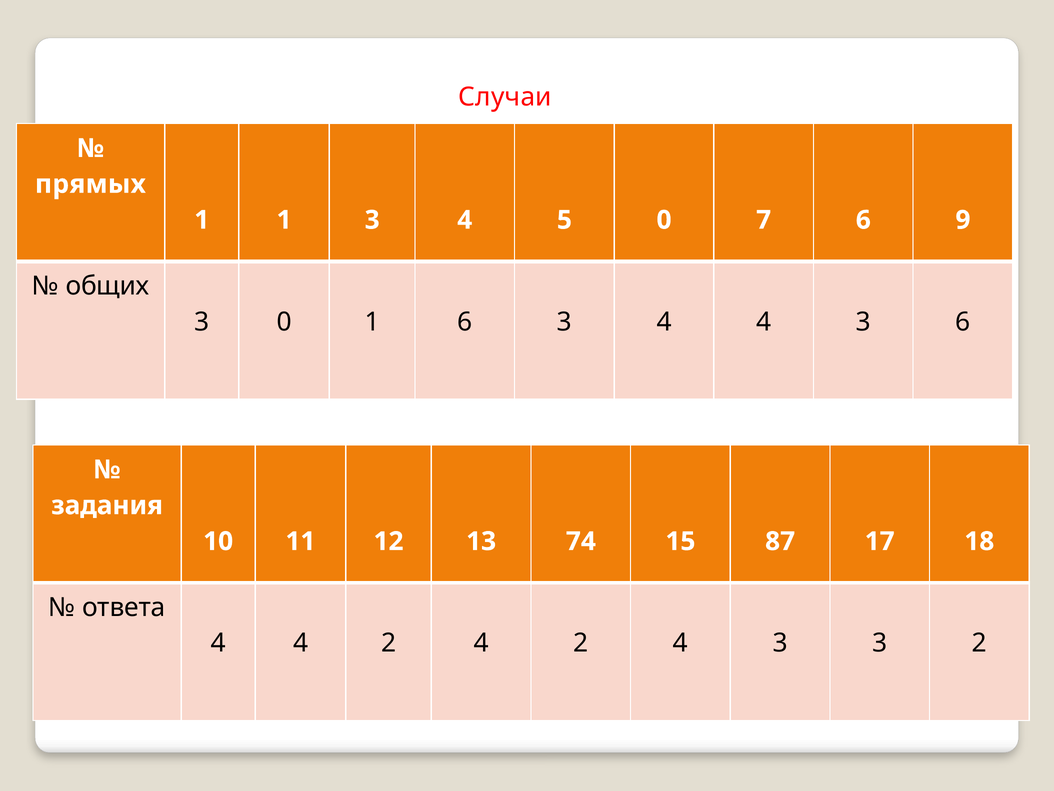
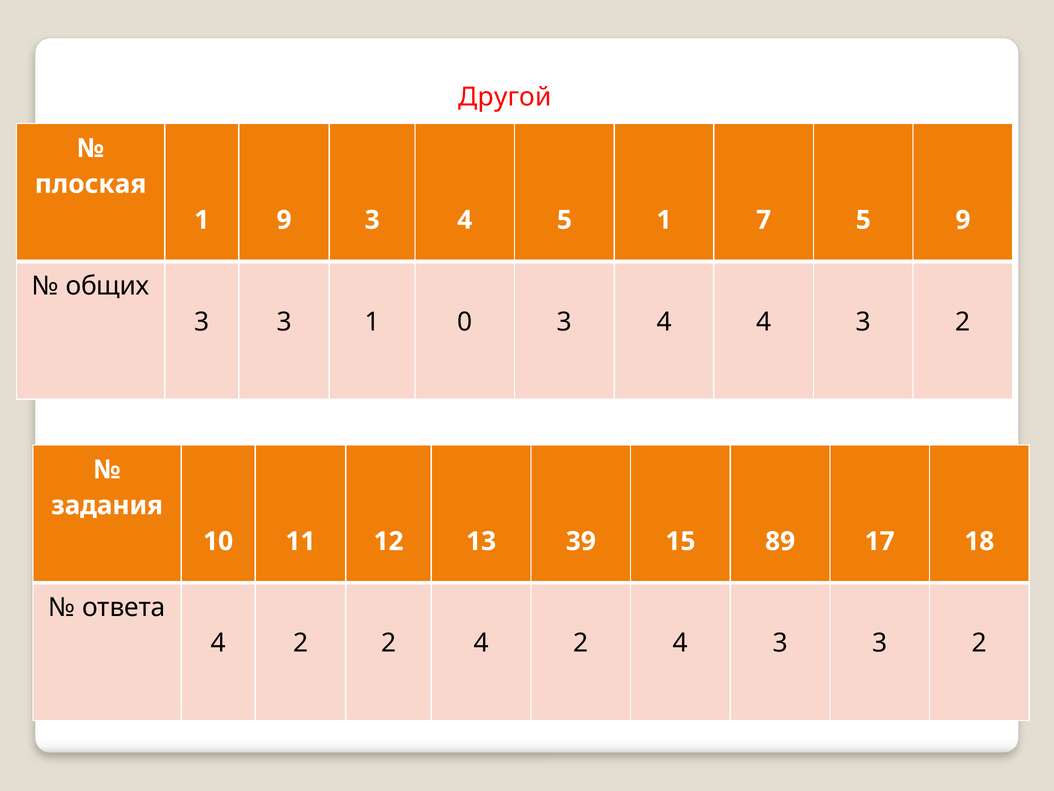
Случаи: Случаи -> Другой
прямых: прямых -> плоская
1 1: 1 -> 9
5 0: 0 -> 1
7 6: 6 -> 5
0 at (284, 322): 0 -> 3
1 6: 6 -> 0
4 3 6: 6 -> 2
74: 74 -> 39
87: 87 -> 89
4 at (301, 643): 4 -> 2
